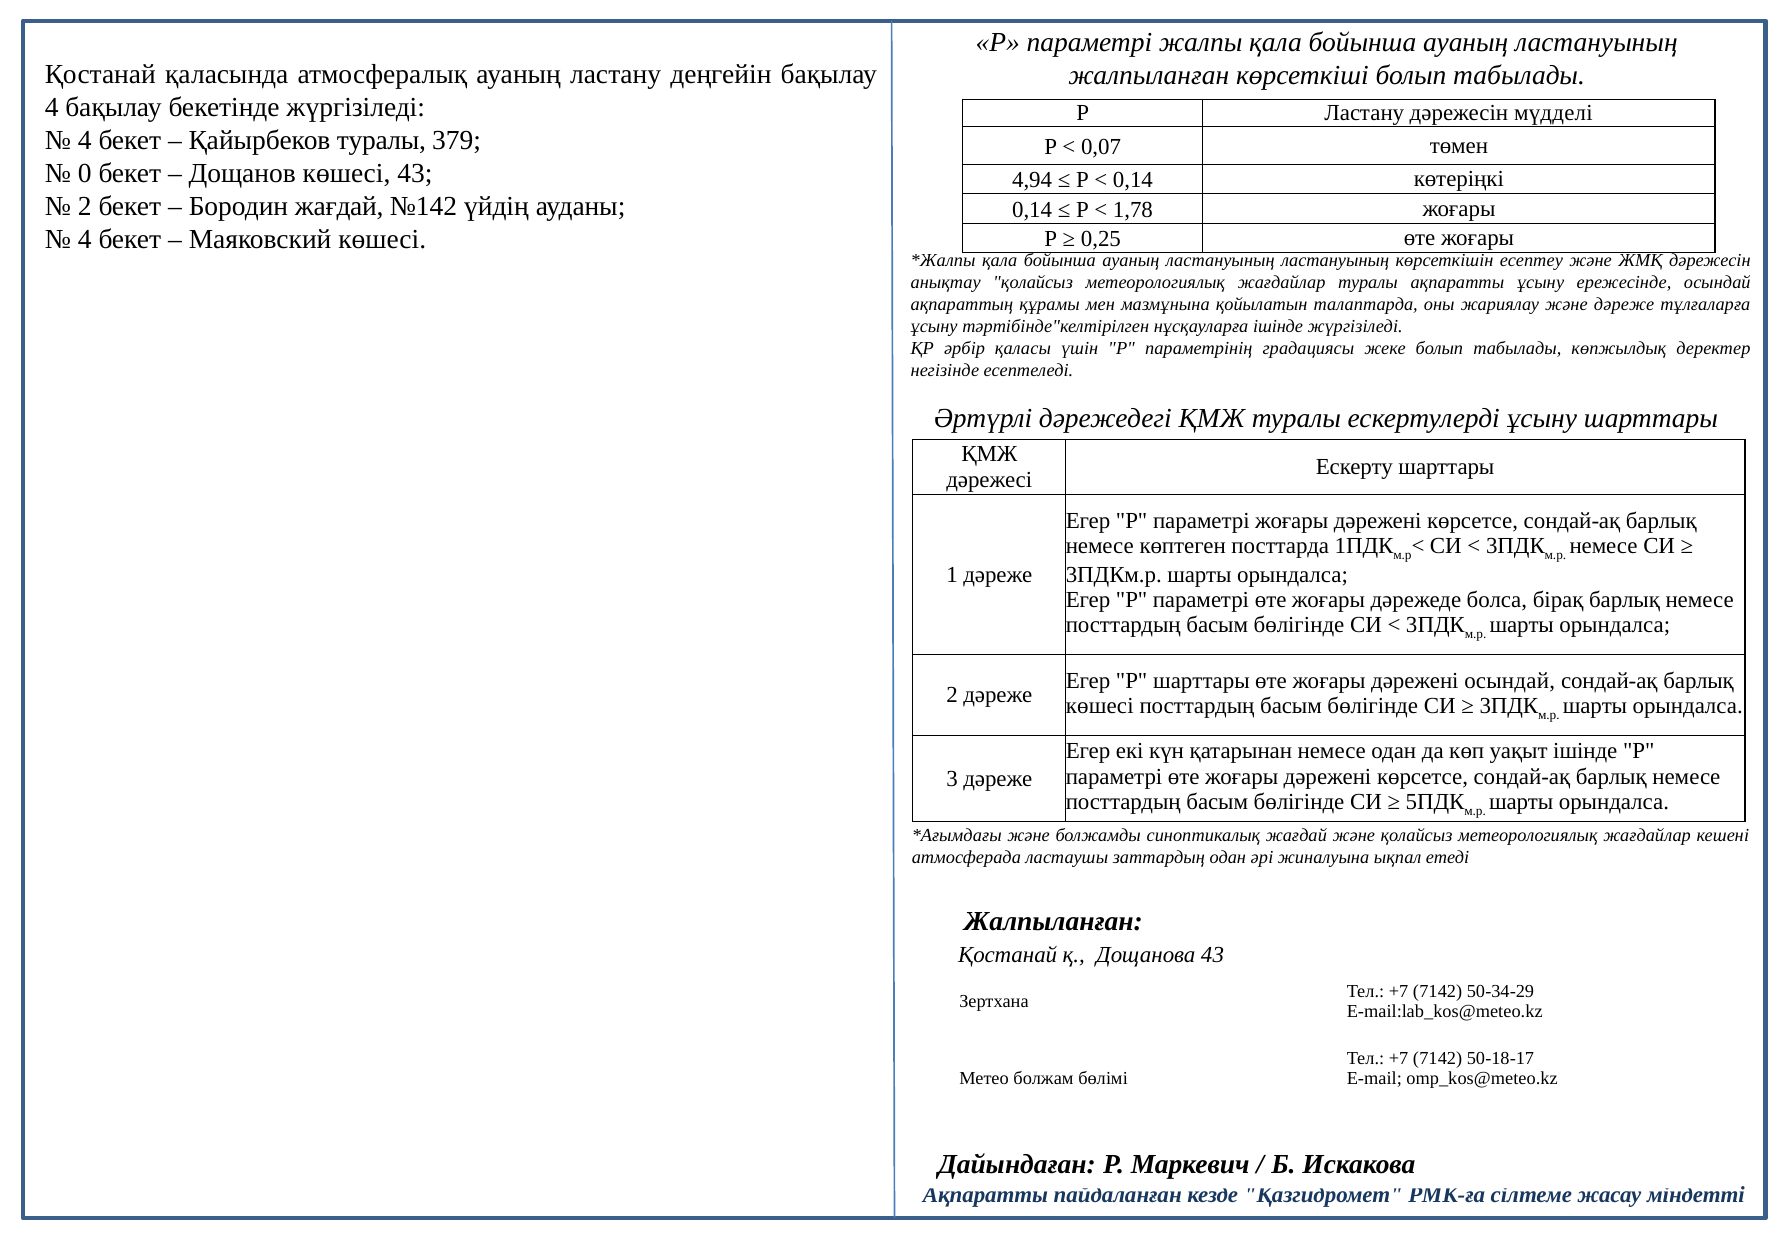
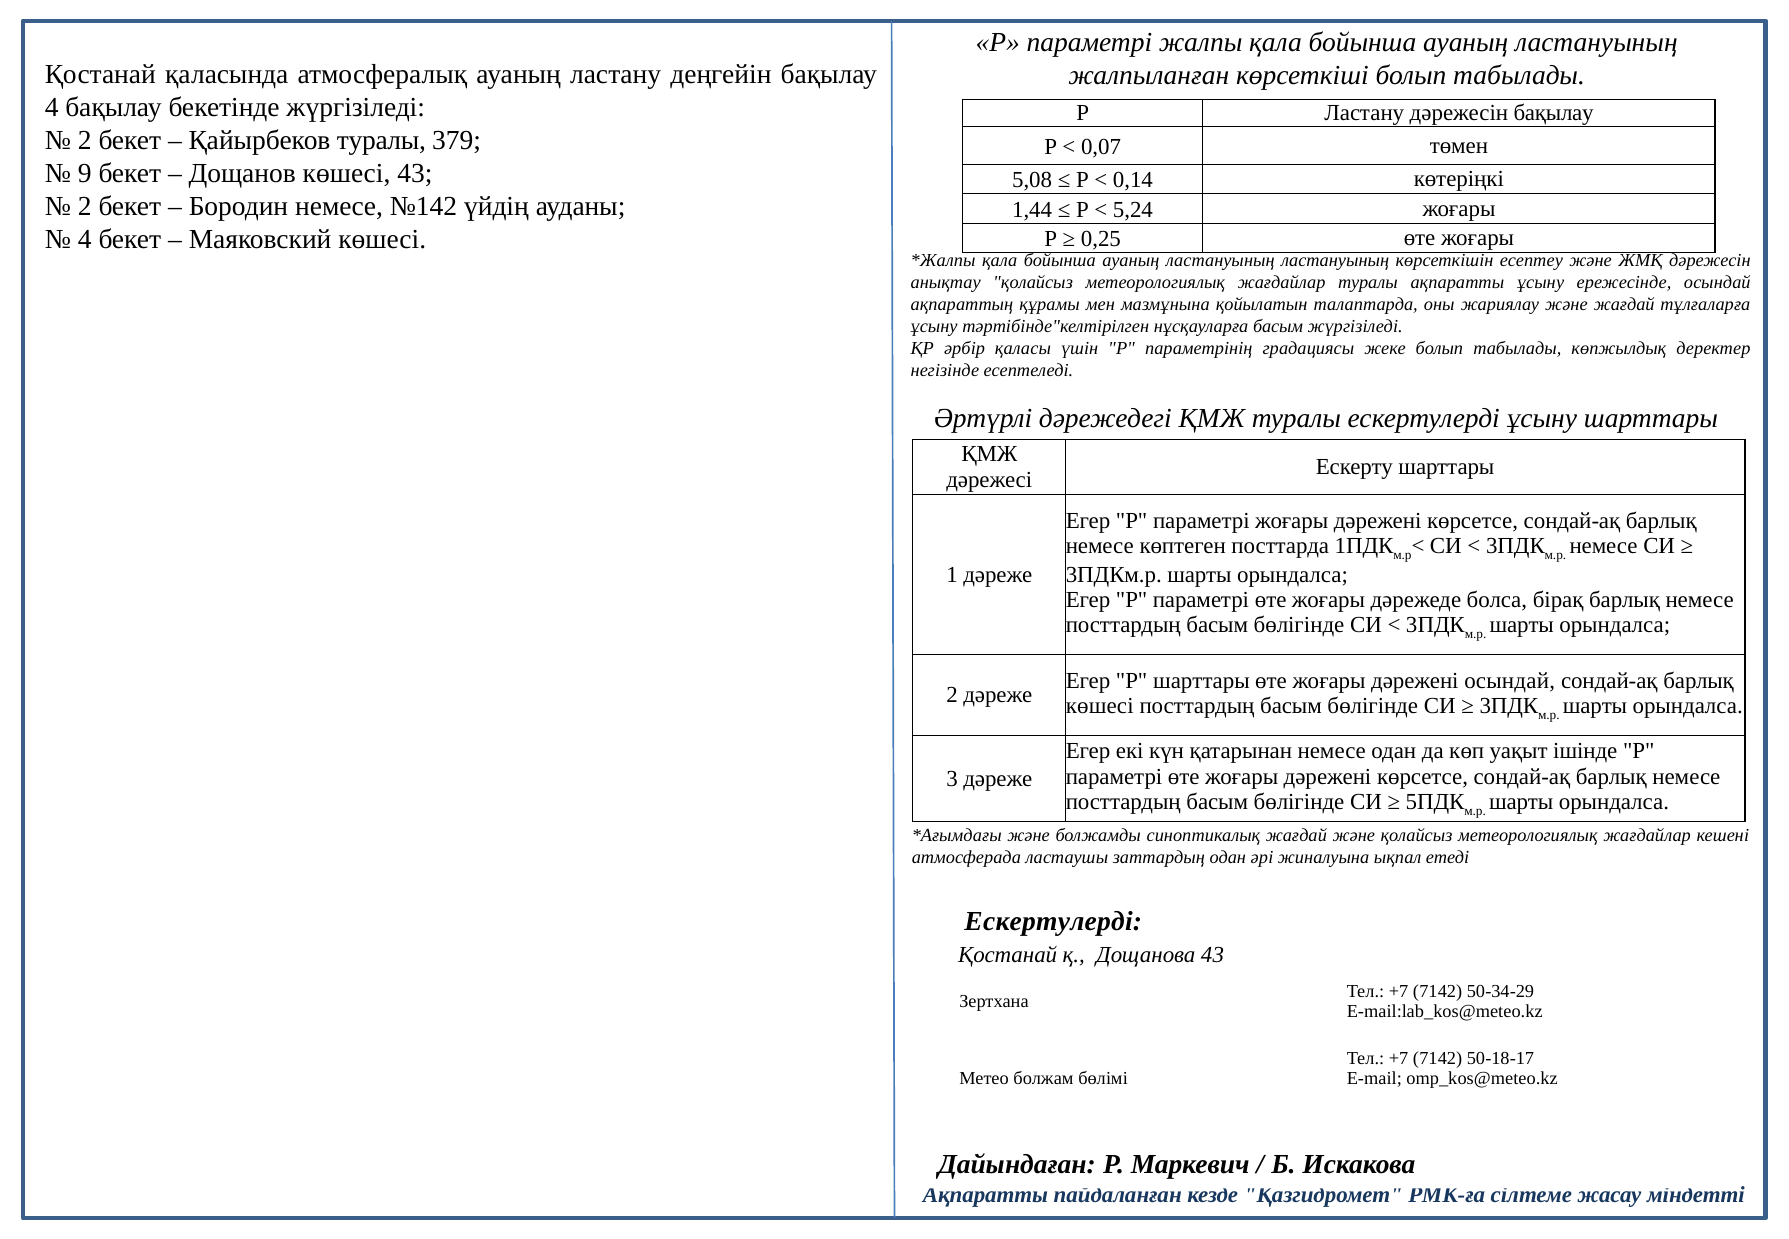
дәрежесін мүдделі: мүдделі -> бақылау
4 at (85, 140): 4 -> 2
0: 0 -> 9
4,94: 4,94 -> 5,08
Бородин жағдай: жағдай -> немесе
0,14 at (1032, 210): 0,14 -> 1,44
1,78: 1,78 -> 5,24
және дәреже: дәреже -> жағдай
нұсқауларға ішінде: ішінде -> басым
Жалпыланған at (1053, 921): Жалпыланған -> Ескертулерді
